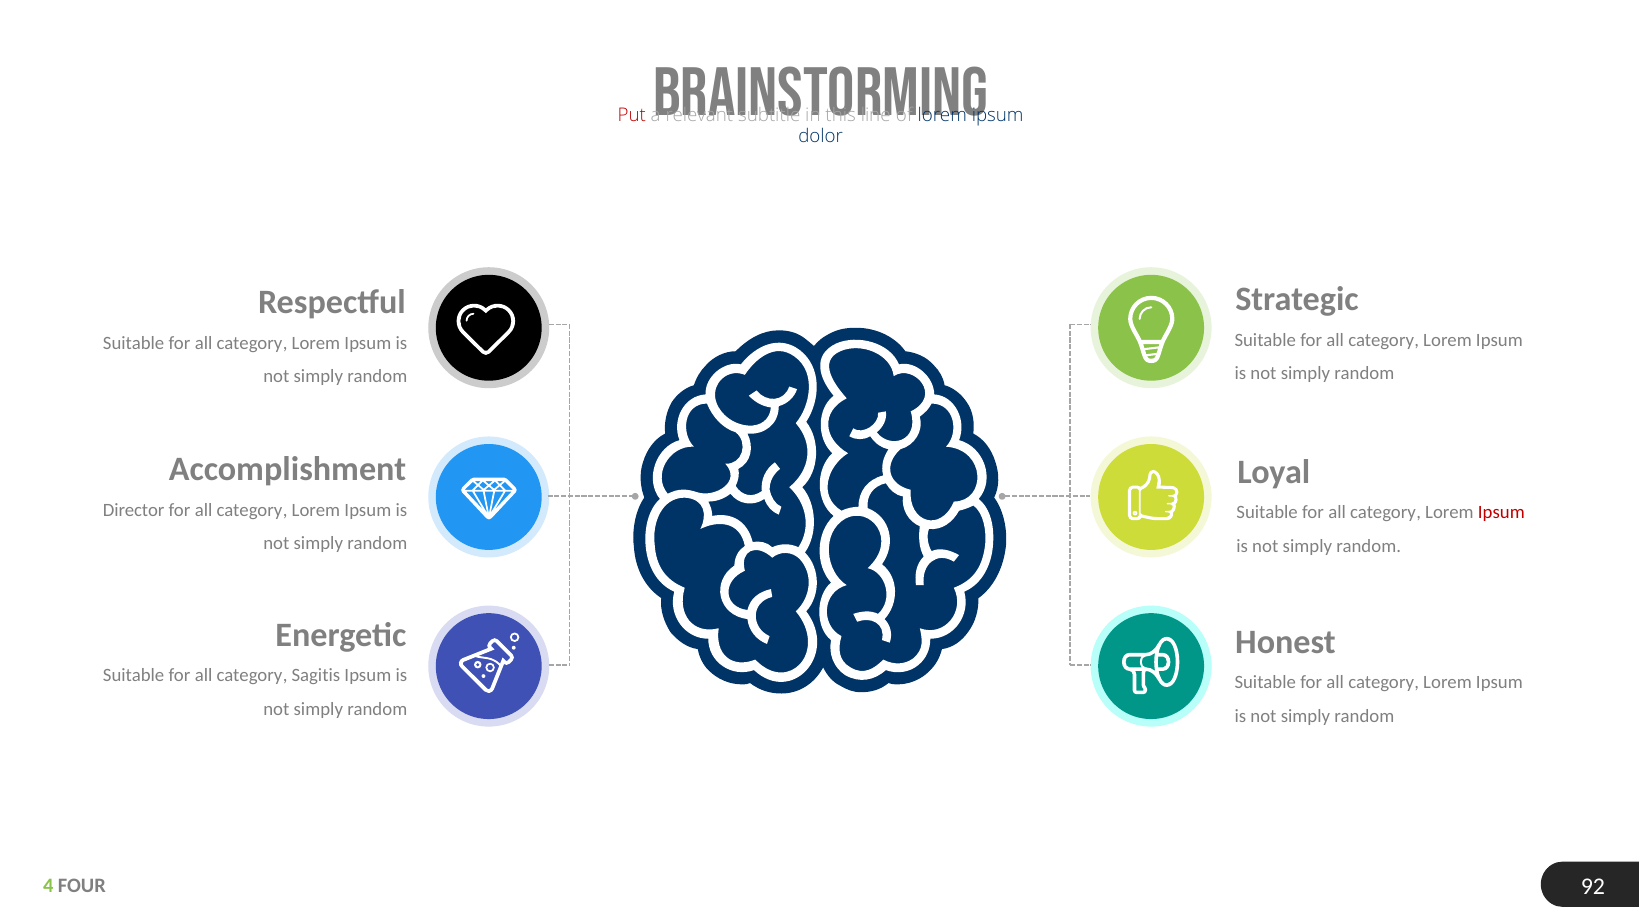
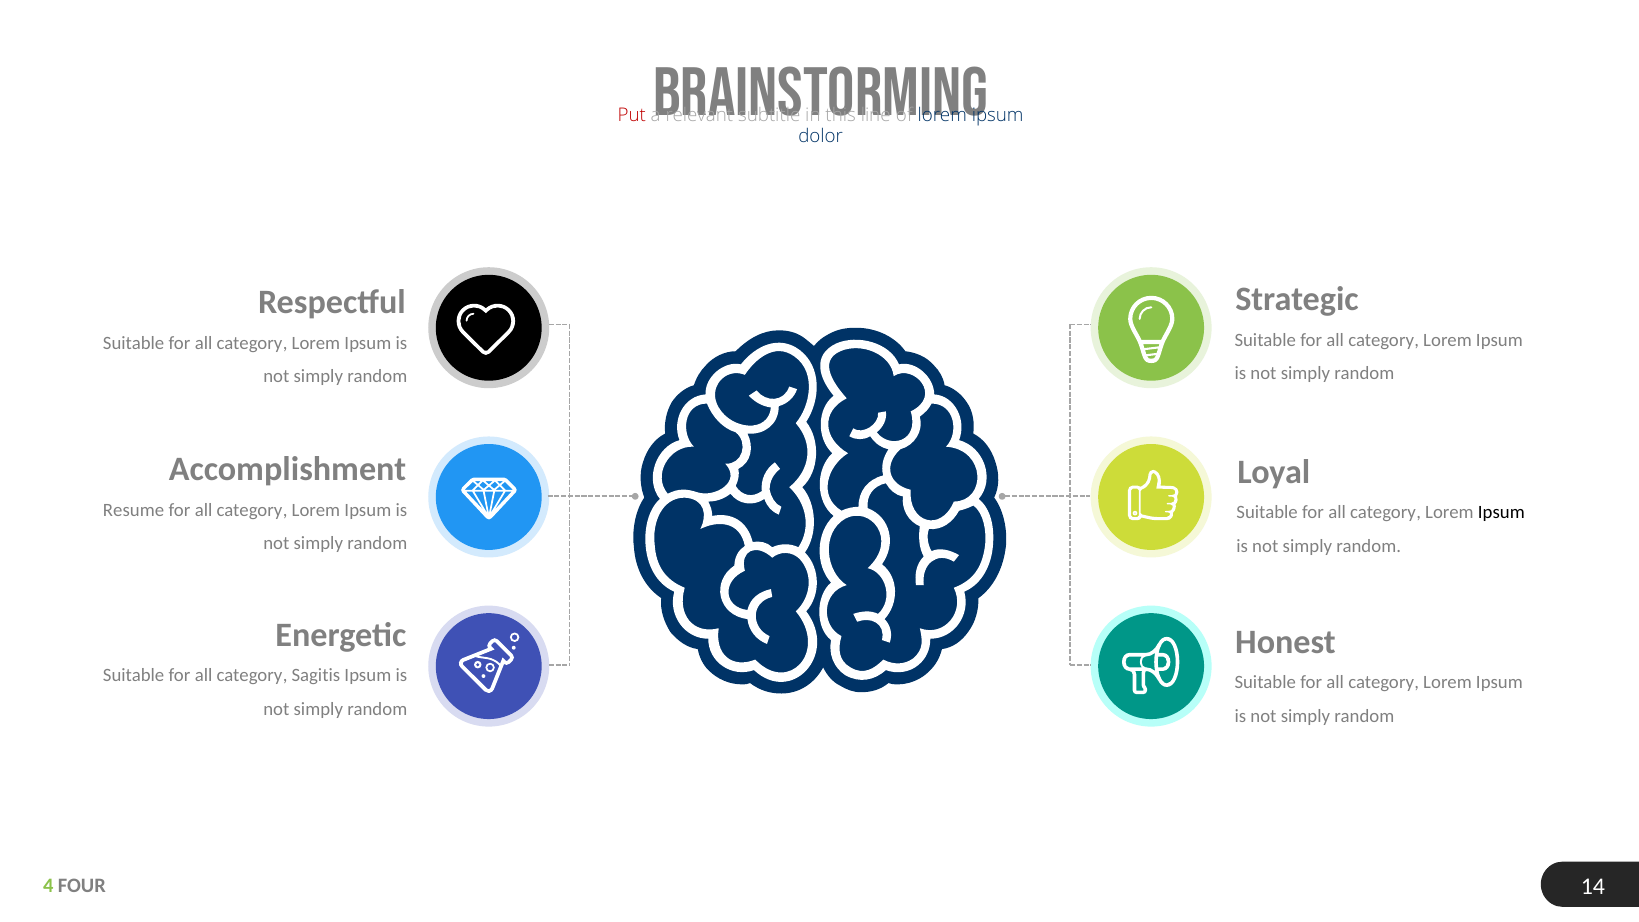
Director: Director -> Resume
Ipsum at (1501, 513) colour: red -> black
92: 92 -> 14
